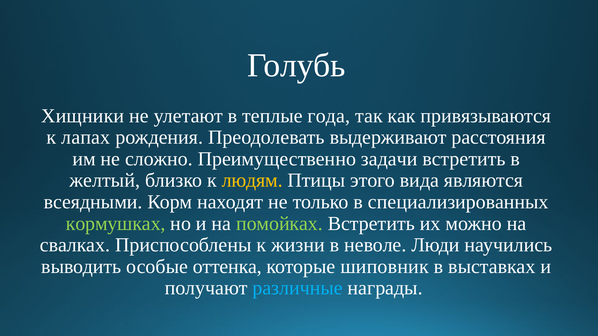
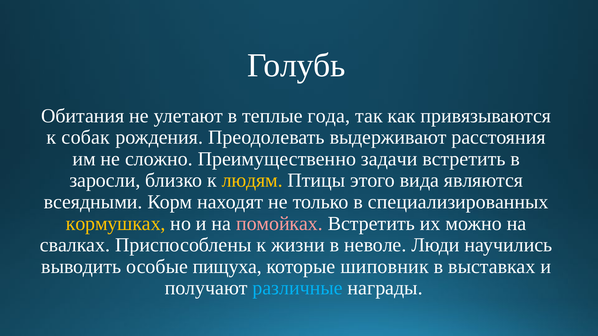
Хищники: Хищники -> Обитания
лапах: лапах -> собак
желтый: желтый -> заросли
кормушках colour: light green -> yellow
помойках colour: light green -> pink
оттенка: оттенка -> пищуха
